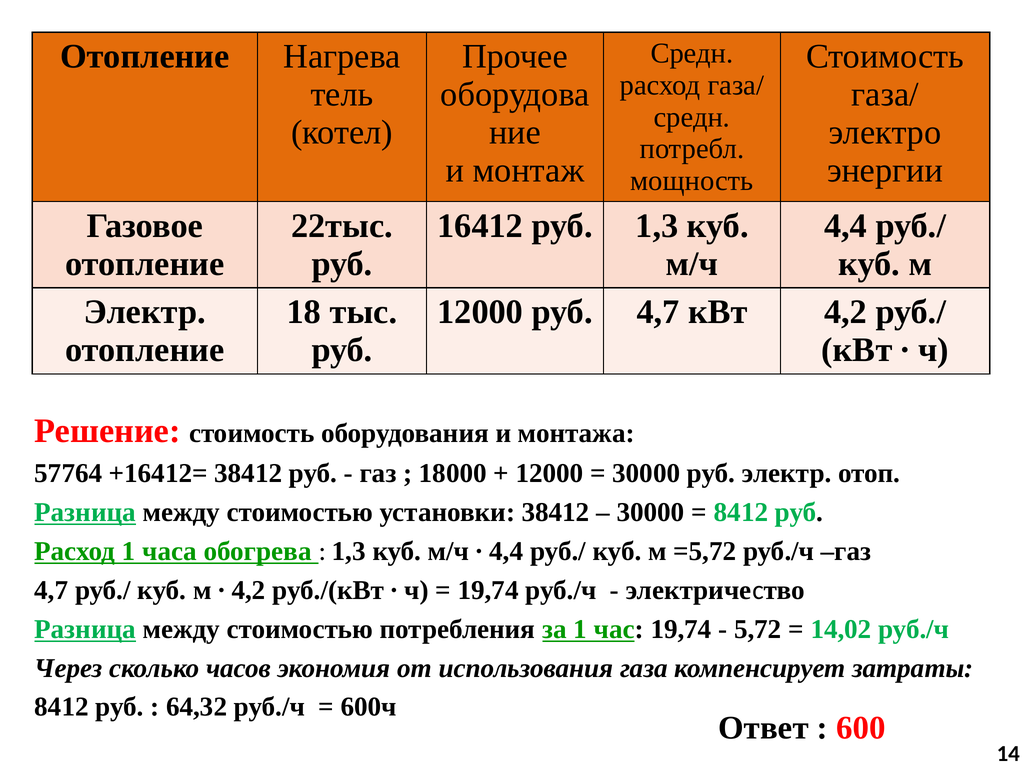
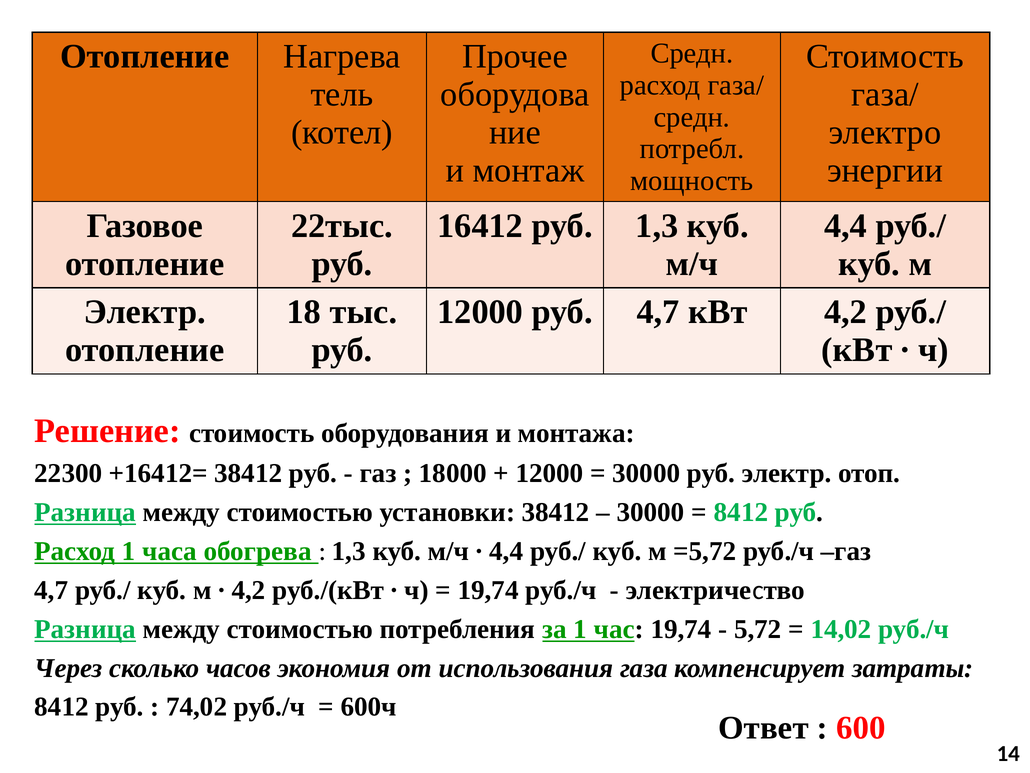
57764: 57764 -> 22300
64,32: 64,32 -> 74,02
